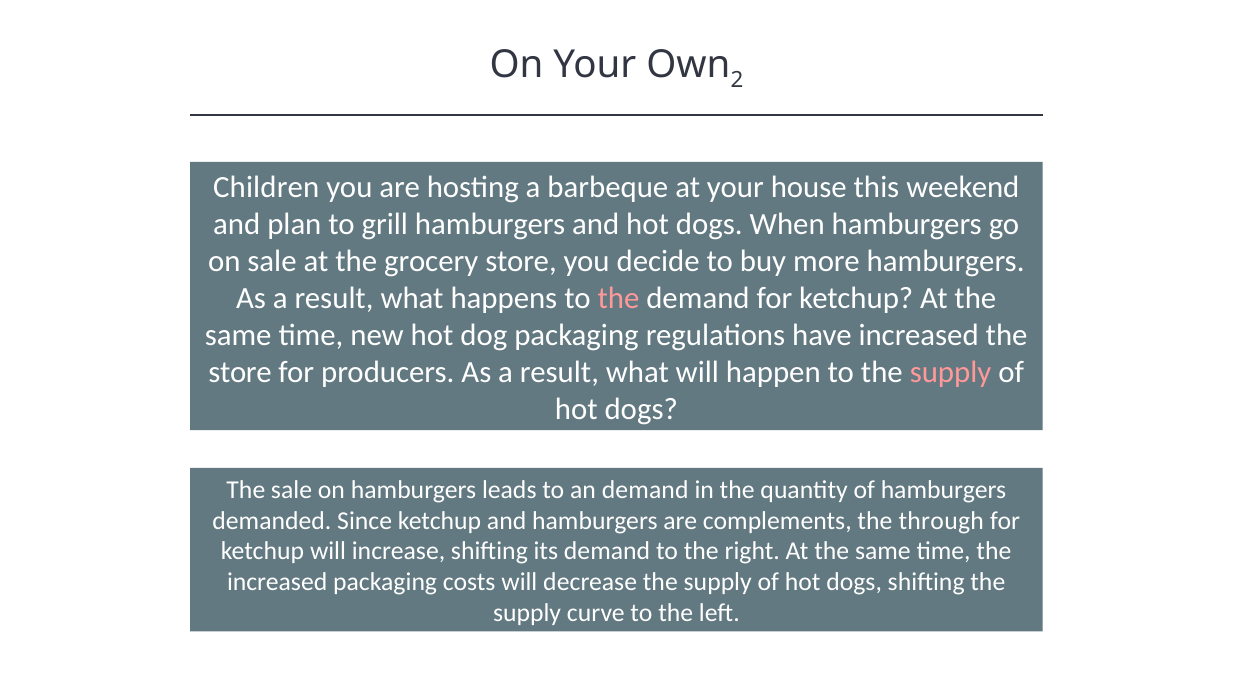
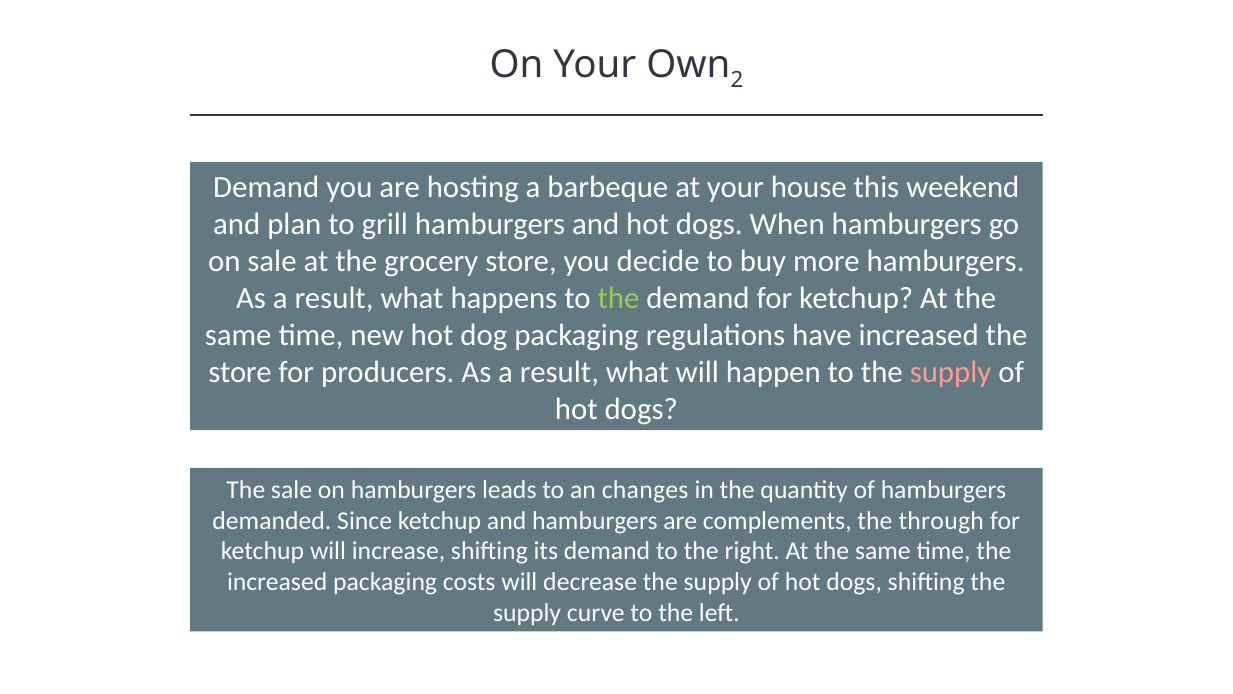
Children at (266, 187): Children -> Demand
the at (619, 298) colour: pink -> light green
an demand: demand -> changes
